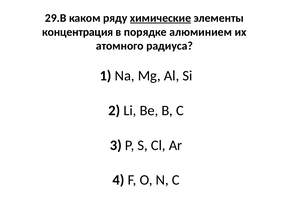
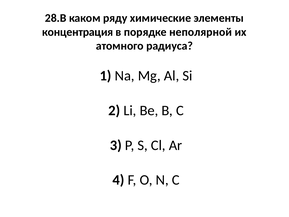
29.В: 29.В -> 28.В
химические underline: present -> none
алюминием: алюминием -> неполярной
